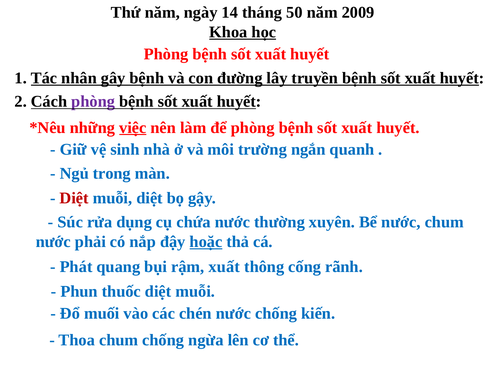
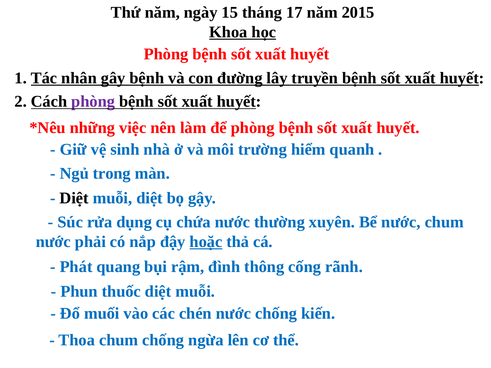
14: 14 -> 15
50: 50 -> 17
2009: 2009 -> 2015
việc underline: present -> none
ngắn: ngắn -> hiểm
Diệt at (74, 198) colour: red -> black
rậm xuất: xuất -> đình
